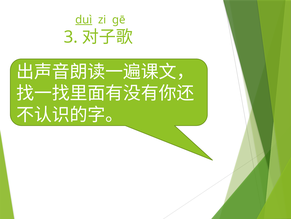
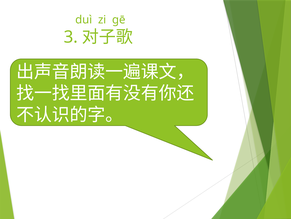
duì underline: present -> none
